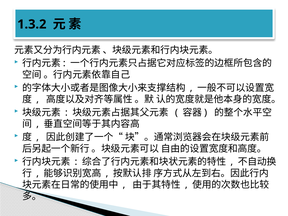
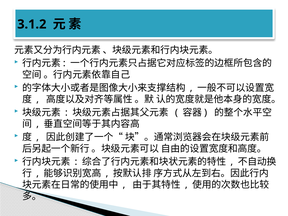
1.3.2: 1.3.2 -> 3.1.2
